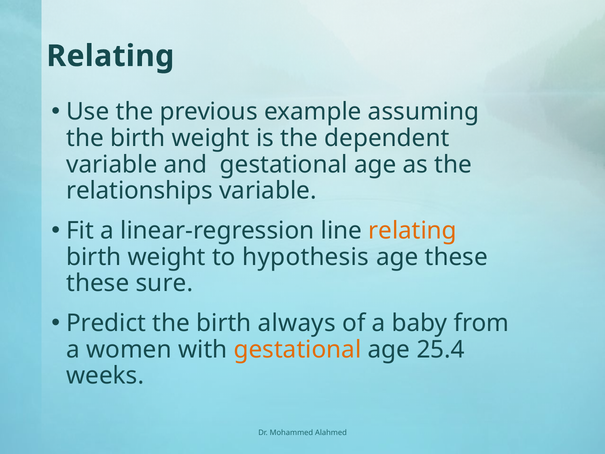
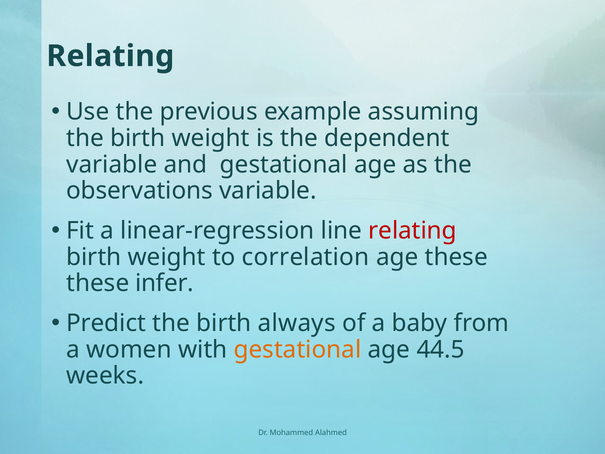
relationships: relationships -> observations
relating at (413, 231) colour: orange -> red
hypothesis: hypothesis -> correlation
sure: sure -> infer
25.4: 25.4 -> 44.5
